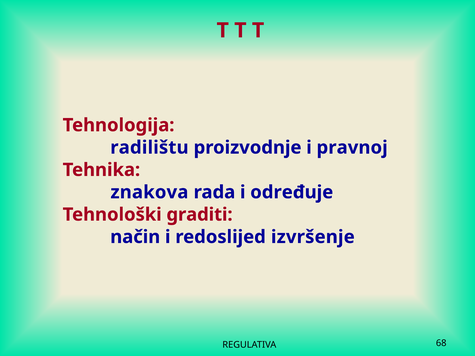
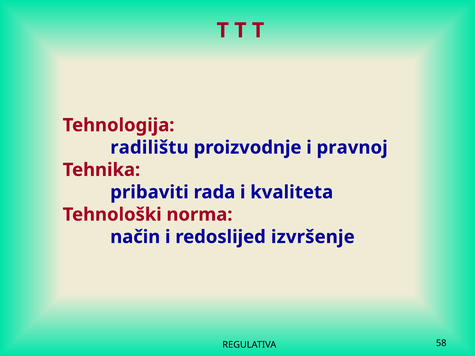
znakova: znakova -> pribaviti
određuje: određuje -> kvaliteta
graditi: graditi -> norma
68: 68 -> 58
